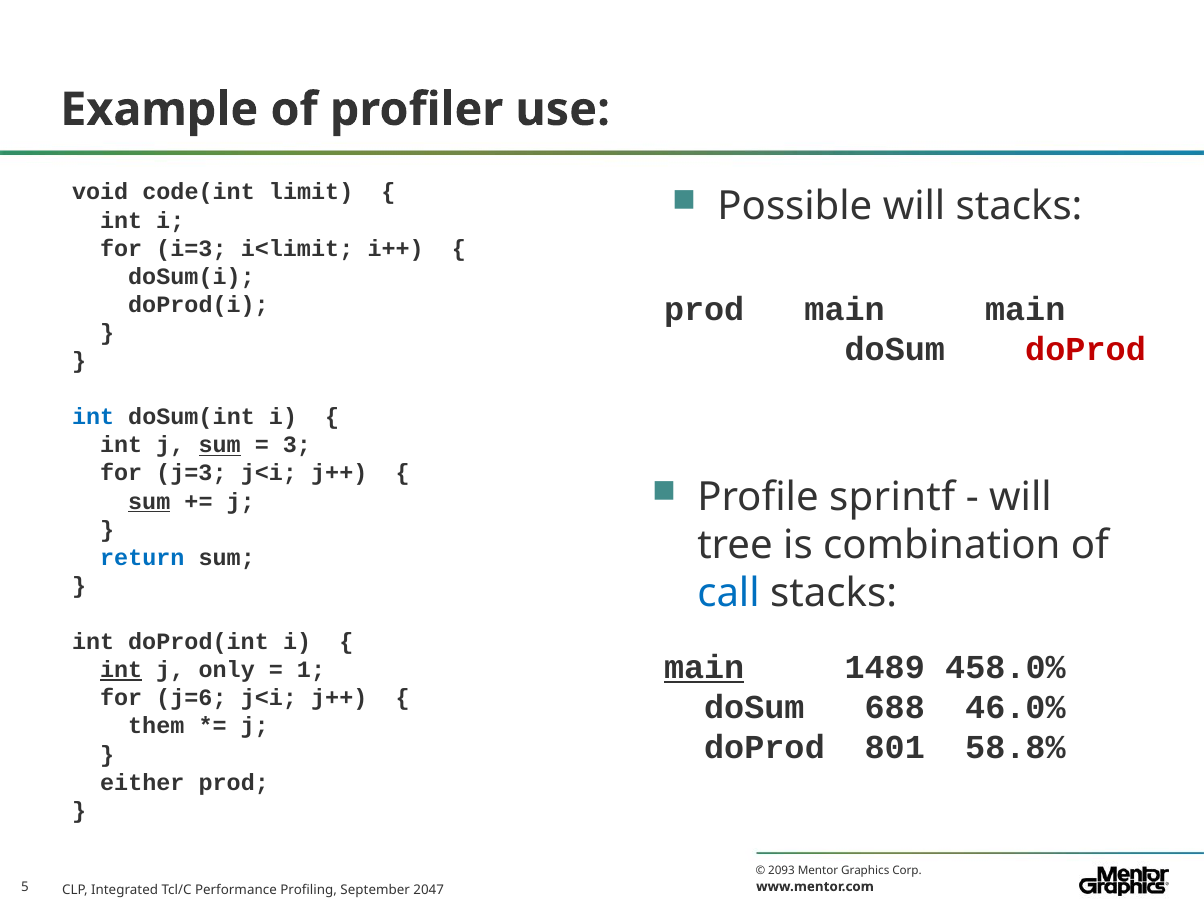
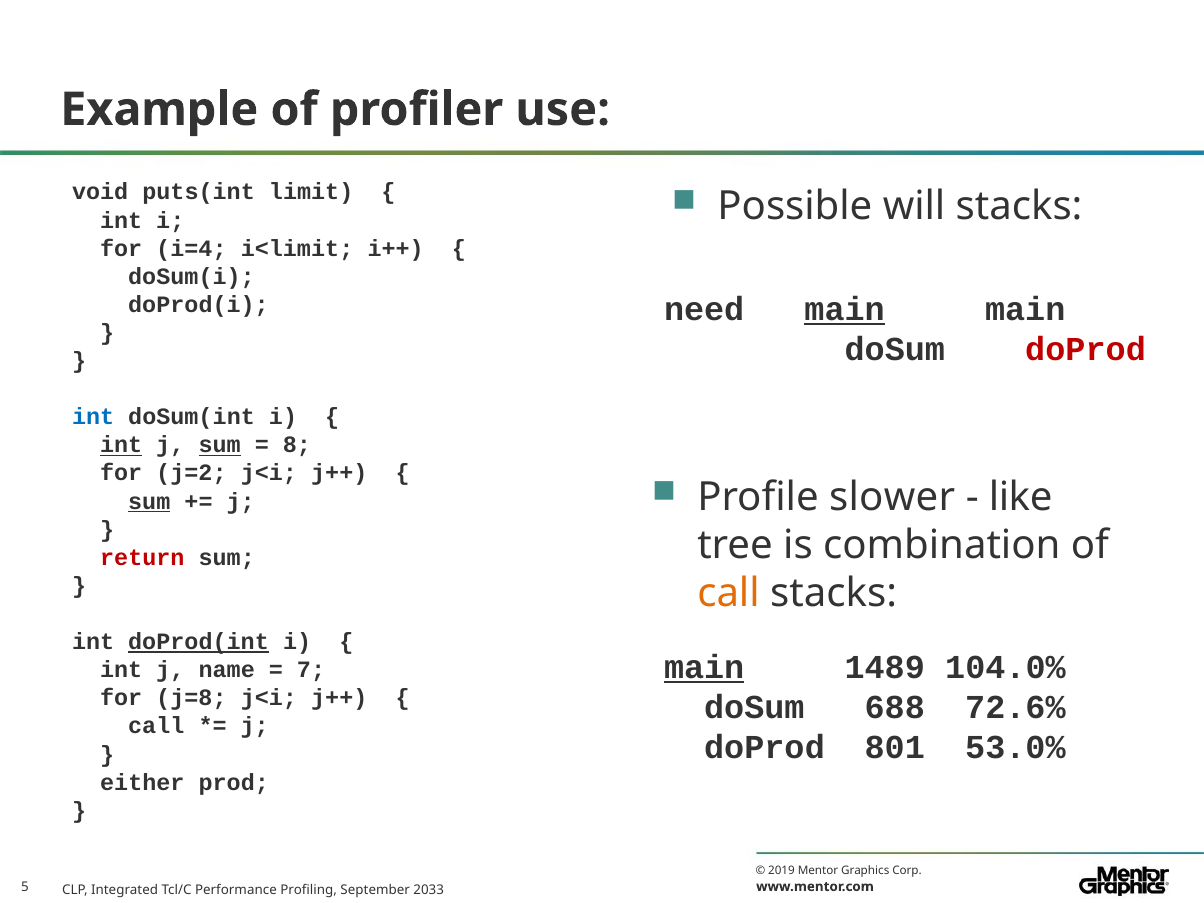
code(int: code(int -> puts(int
i=3: i=3 -> i=4
prod at (704, 309): prod -> need
main at (845, 309) underline: none -> present
int at (121, 445) underline: none -> present
3: 3 -> 8
j=3: j=3 -> j=2
sprintf: sprintf -> slower
will at (1020, 497): will -> like
return colour: blue -> red
call at (728, 593) colour: blue -> orange
doProd(int underline: none -> present
458.0%: 458.0% -> 104.0%
int at (121, 670) underline: present -> none
only: only -> name
1: 1 -> 7
j=6: j=6 -> j=8
46.0%: 46.0% -> 72.6%
them at (156, 726): them -> call
58.8%: 58.8% -> 53.0%
2093: 2093 -> 2019
2047: 2047 -> 2033
